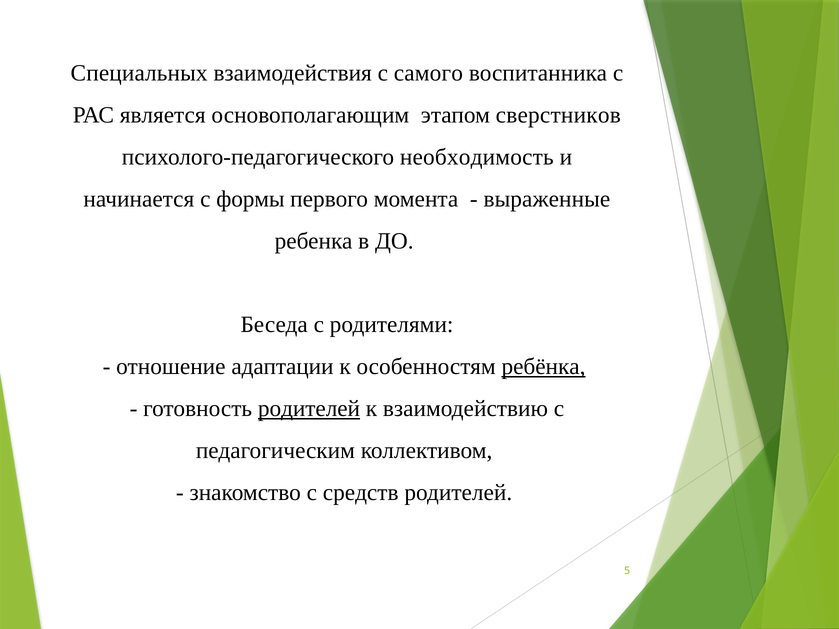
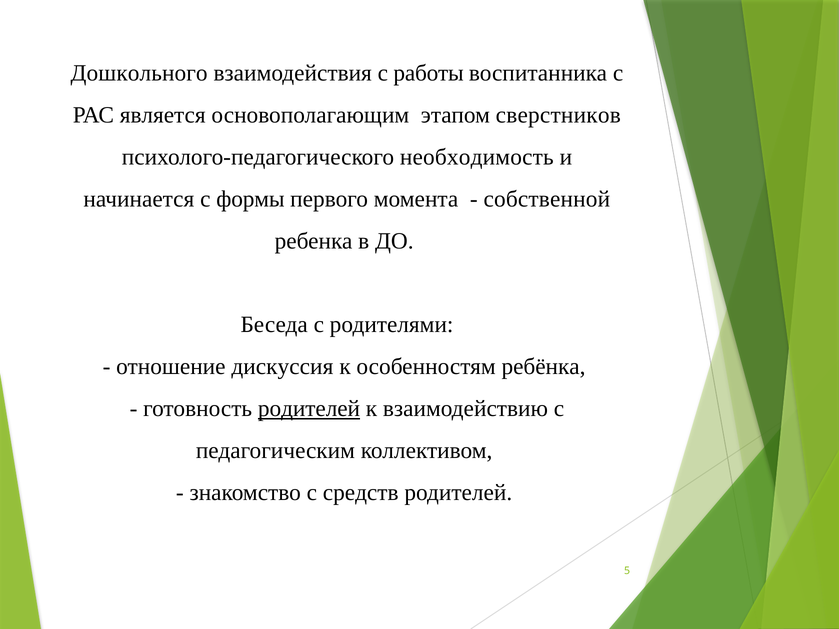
Специальных: Специальных -> Дошкольного
самого: самого -> работы
выраженные: выраженные -> собственной
адаптации: адаптации -> дискуссия
ребёнка underline: present -> none
